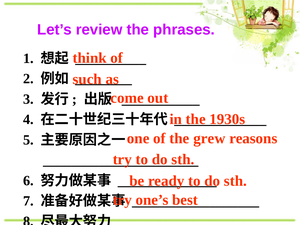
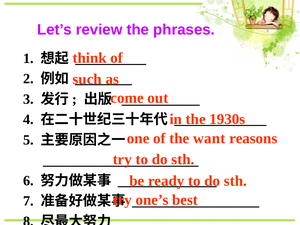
grew: grew -> want
